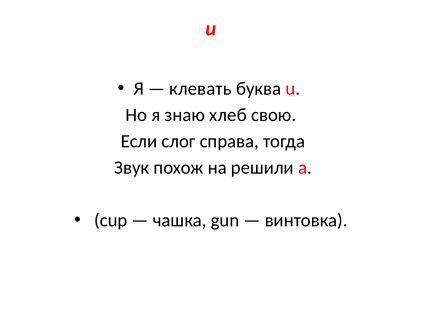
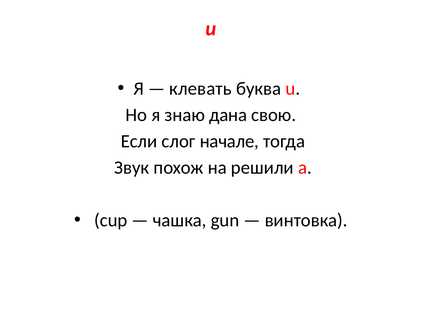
хлеб: хлеб -> дана
справа: справа -> начале
